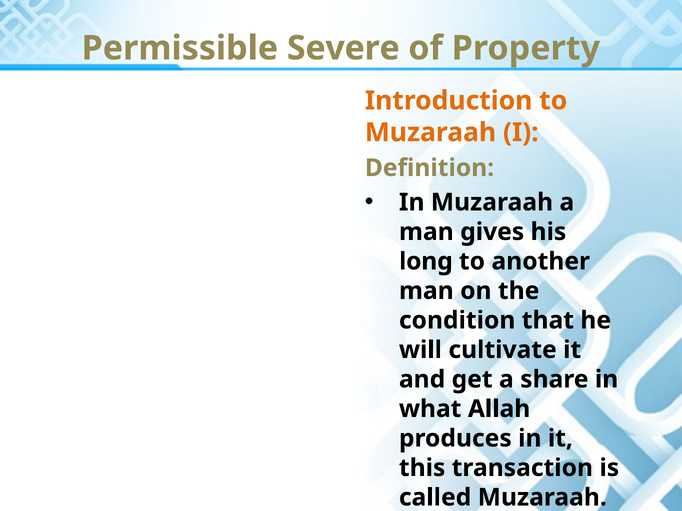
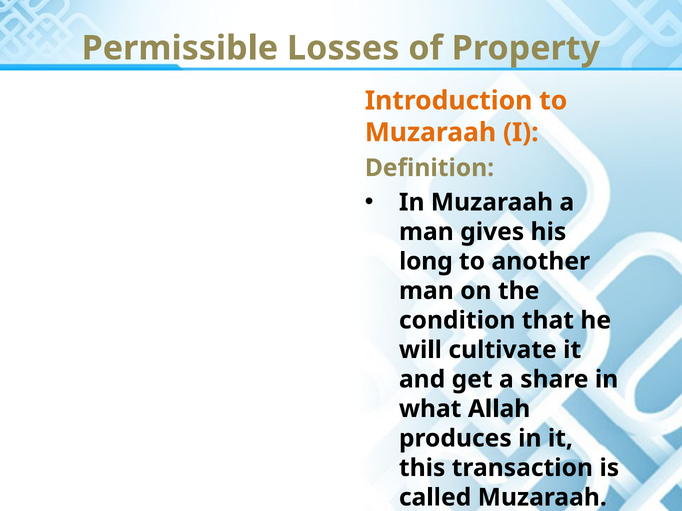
Severe: Severe -> Losses
